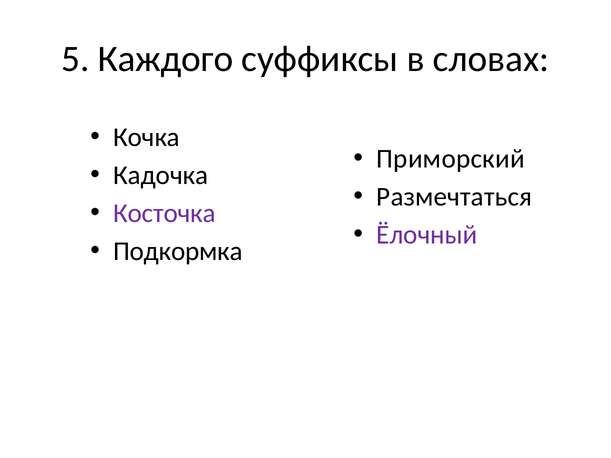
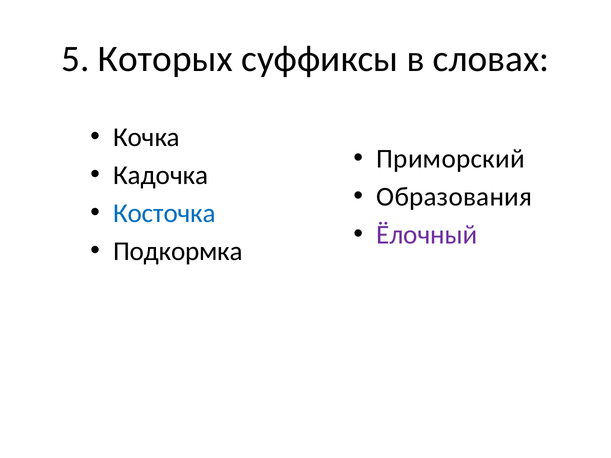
Каждого: Каждого -> Которых
Размечтаться: Размечтаться -> Образования
Косточка colour: purple -> blue
